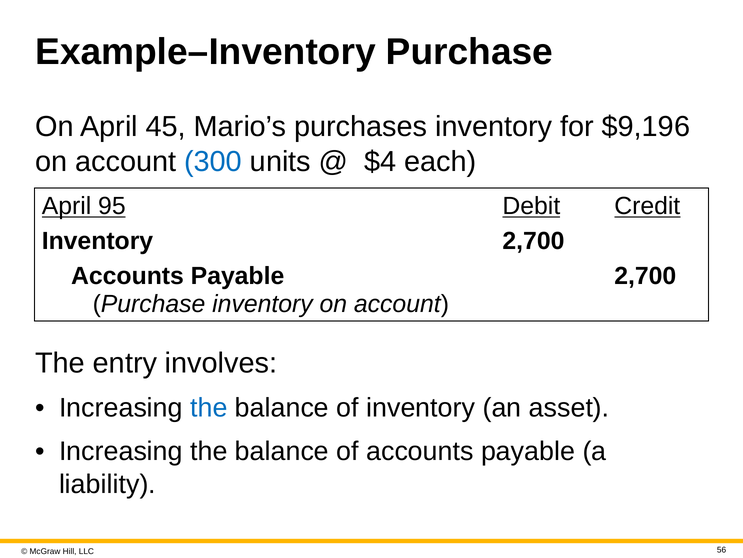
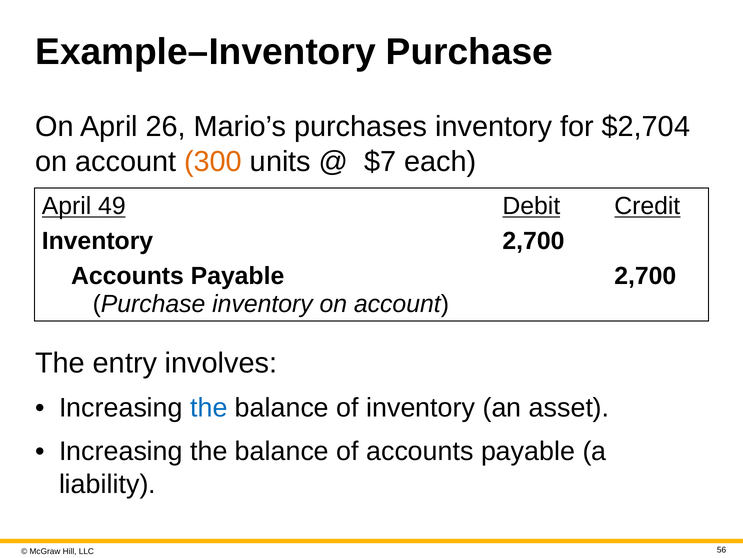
45: 45 -> 26
$9,196: $9,196 -> $2,704
300 colour: blue -> orange
$4: $4 -> $7
95: 95 -> 49
